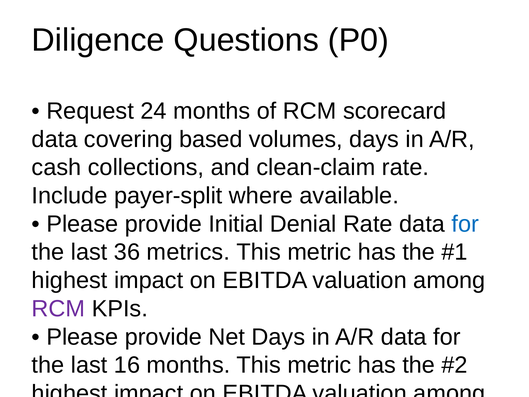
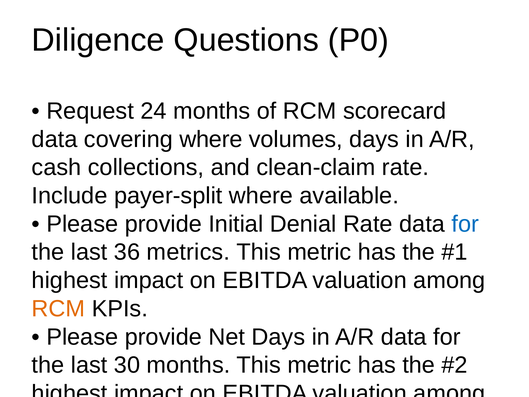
covering based: based -> where
RCM at (58, 308) colour: purple -> orange
16: 16 -> 30
